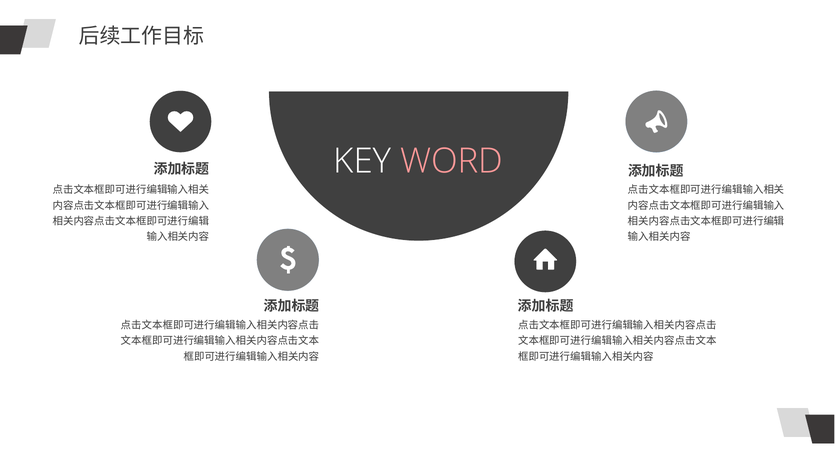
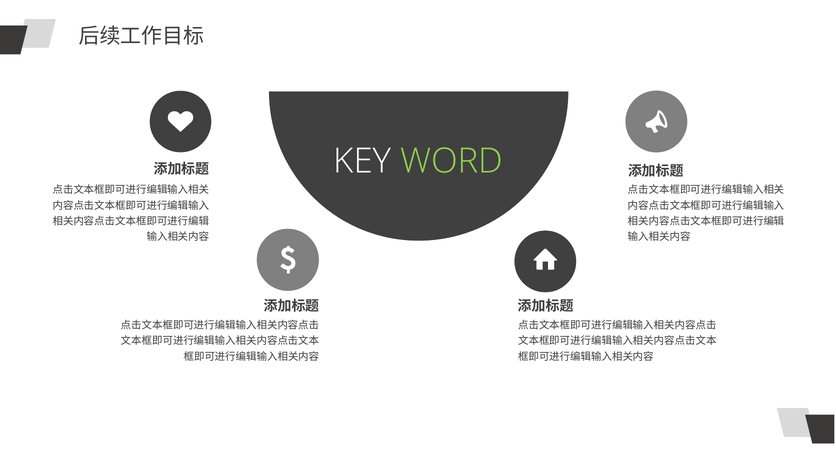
WORD colour: pink -> light green
